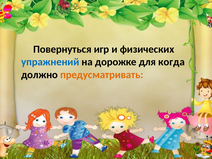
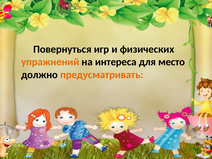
упражнений colour: blue -> orange
дорожке: дорожке -> интереса
когда: когда -> место
